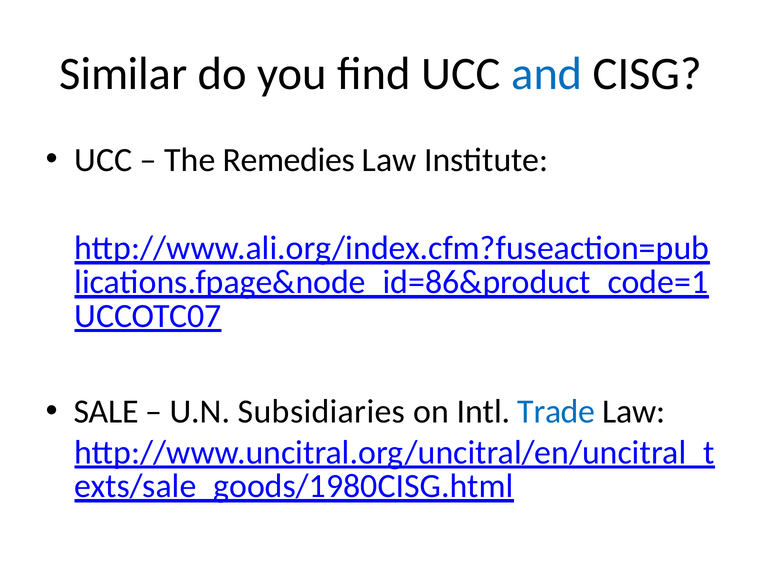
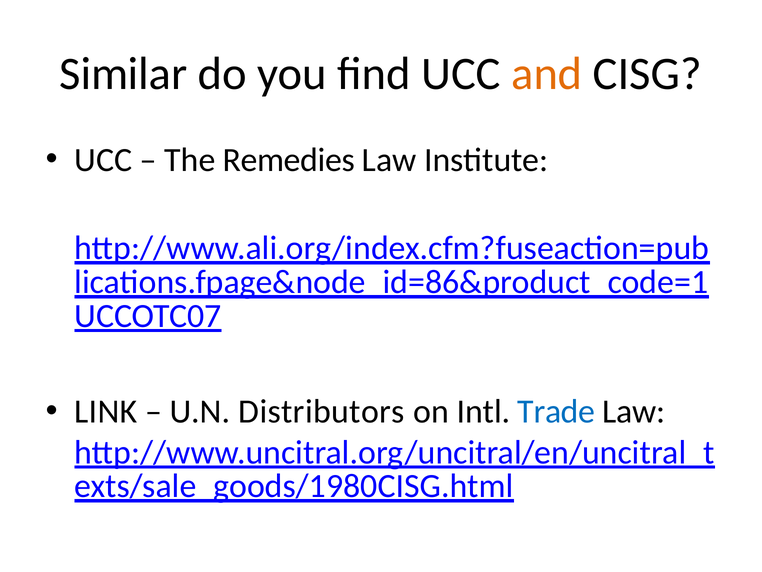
and colour: blue -> orange
SALE: SALE -> LINK
Subsidiaries: Subsidiaries -> Distributors
